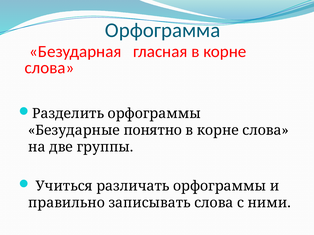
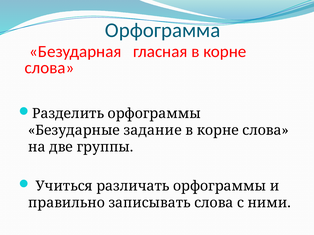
понятно: понятно -> задание
